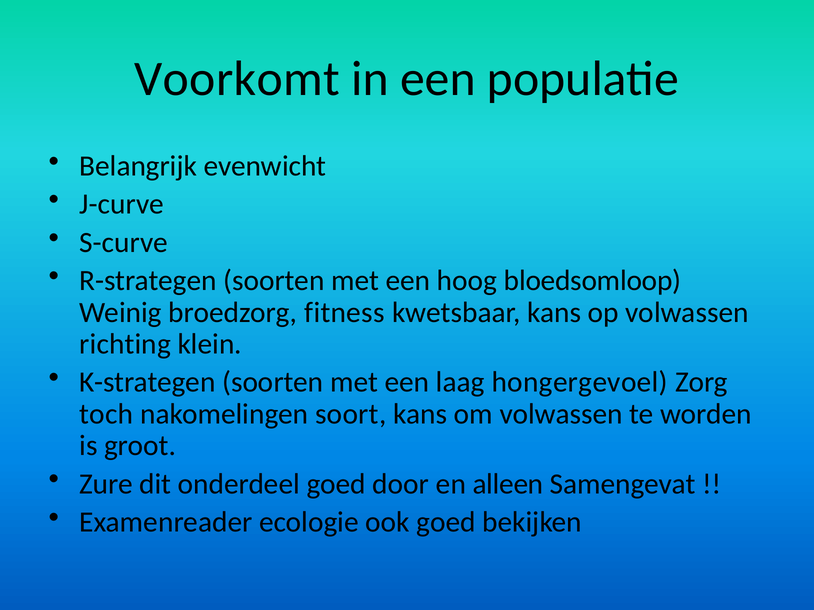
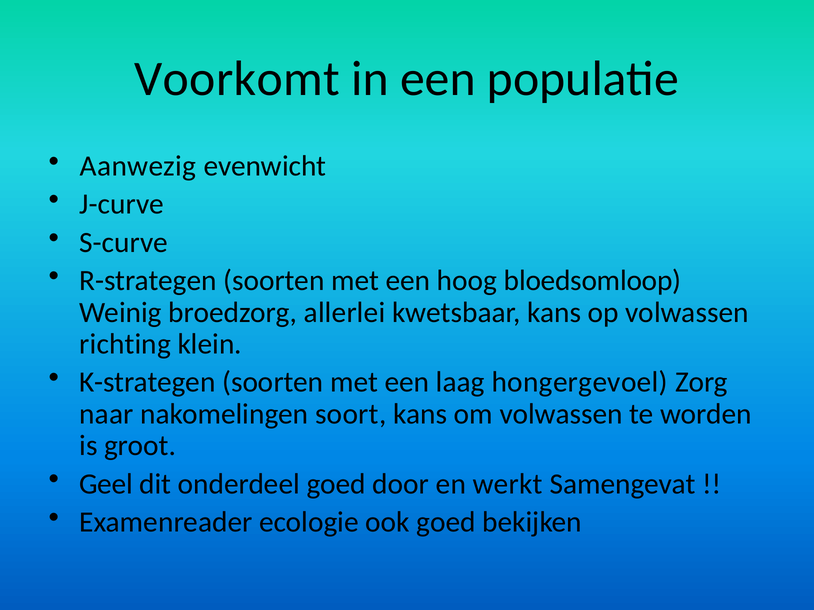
Belangrijk: Belangrijk -> Aanwezig
fitness: fitness -> allerlei
toch: toch -> naar
Zure: Zure -> Geel
alleen: alleen -> werkt
